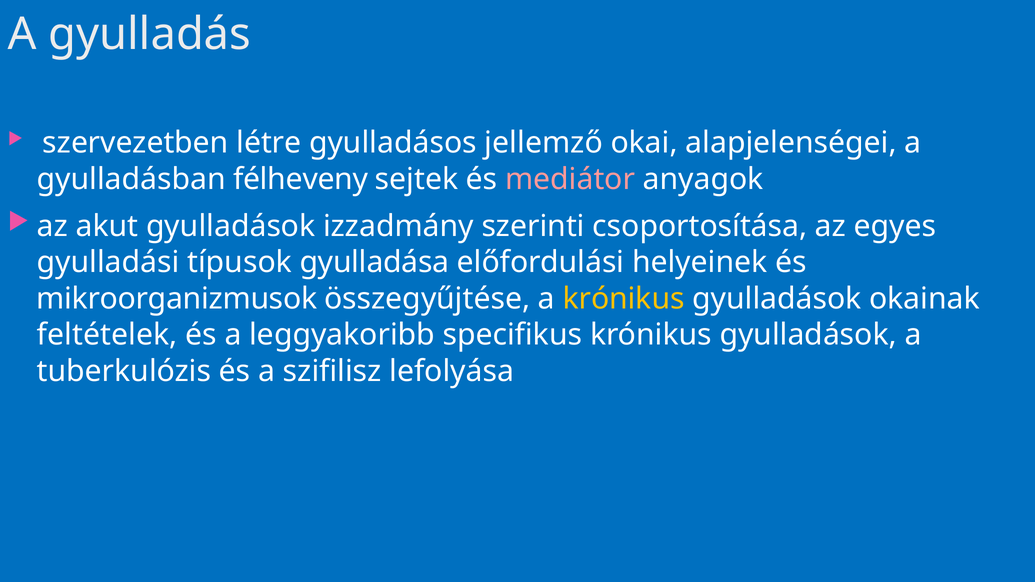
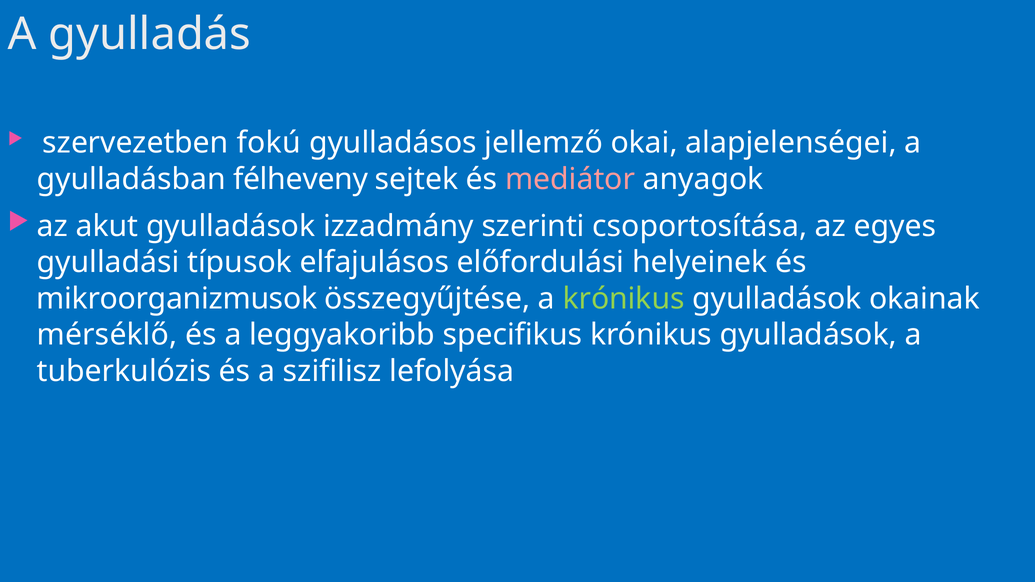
létre: létre -> fokú
gyulladása: gyulladása -> elfajulásos
krónikus at (624, 299) colour: yellow -> light green
feltételek: feltételek -> mérséklő
